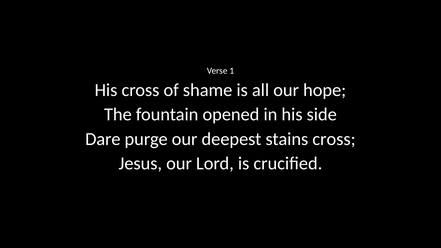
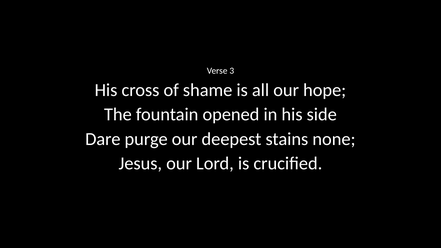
1: 1 -> 3
stains cross: cross -> none
